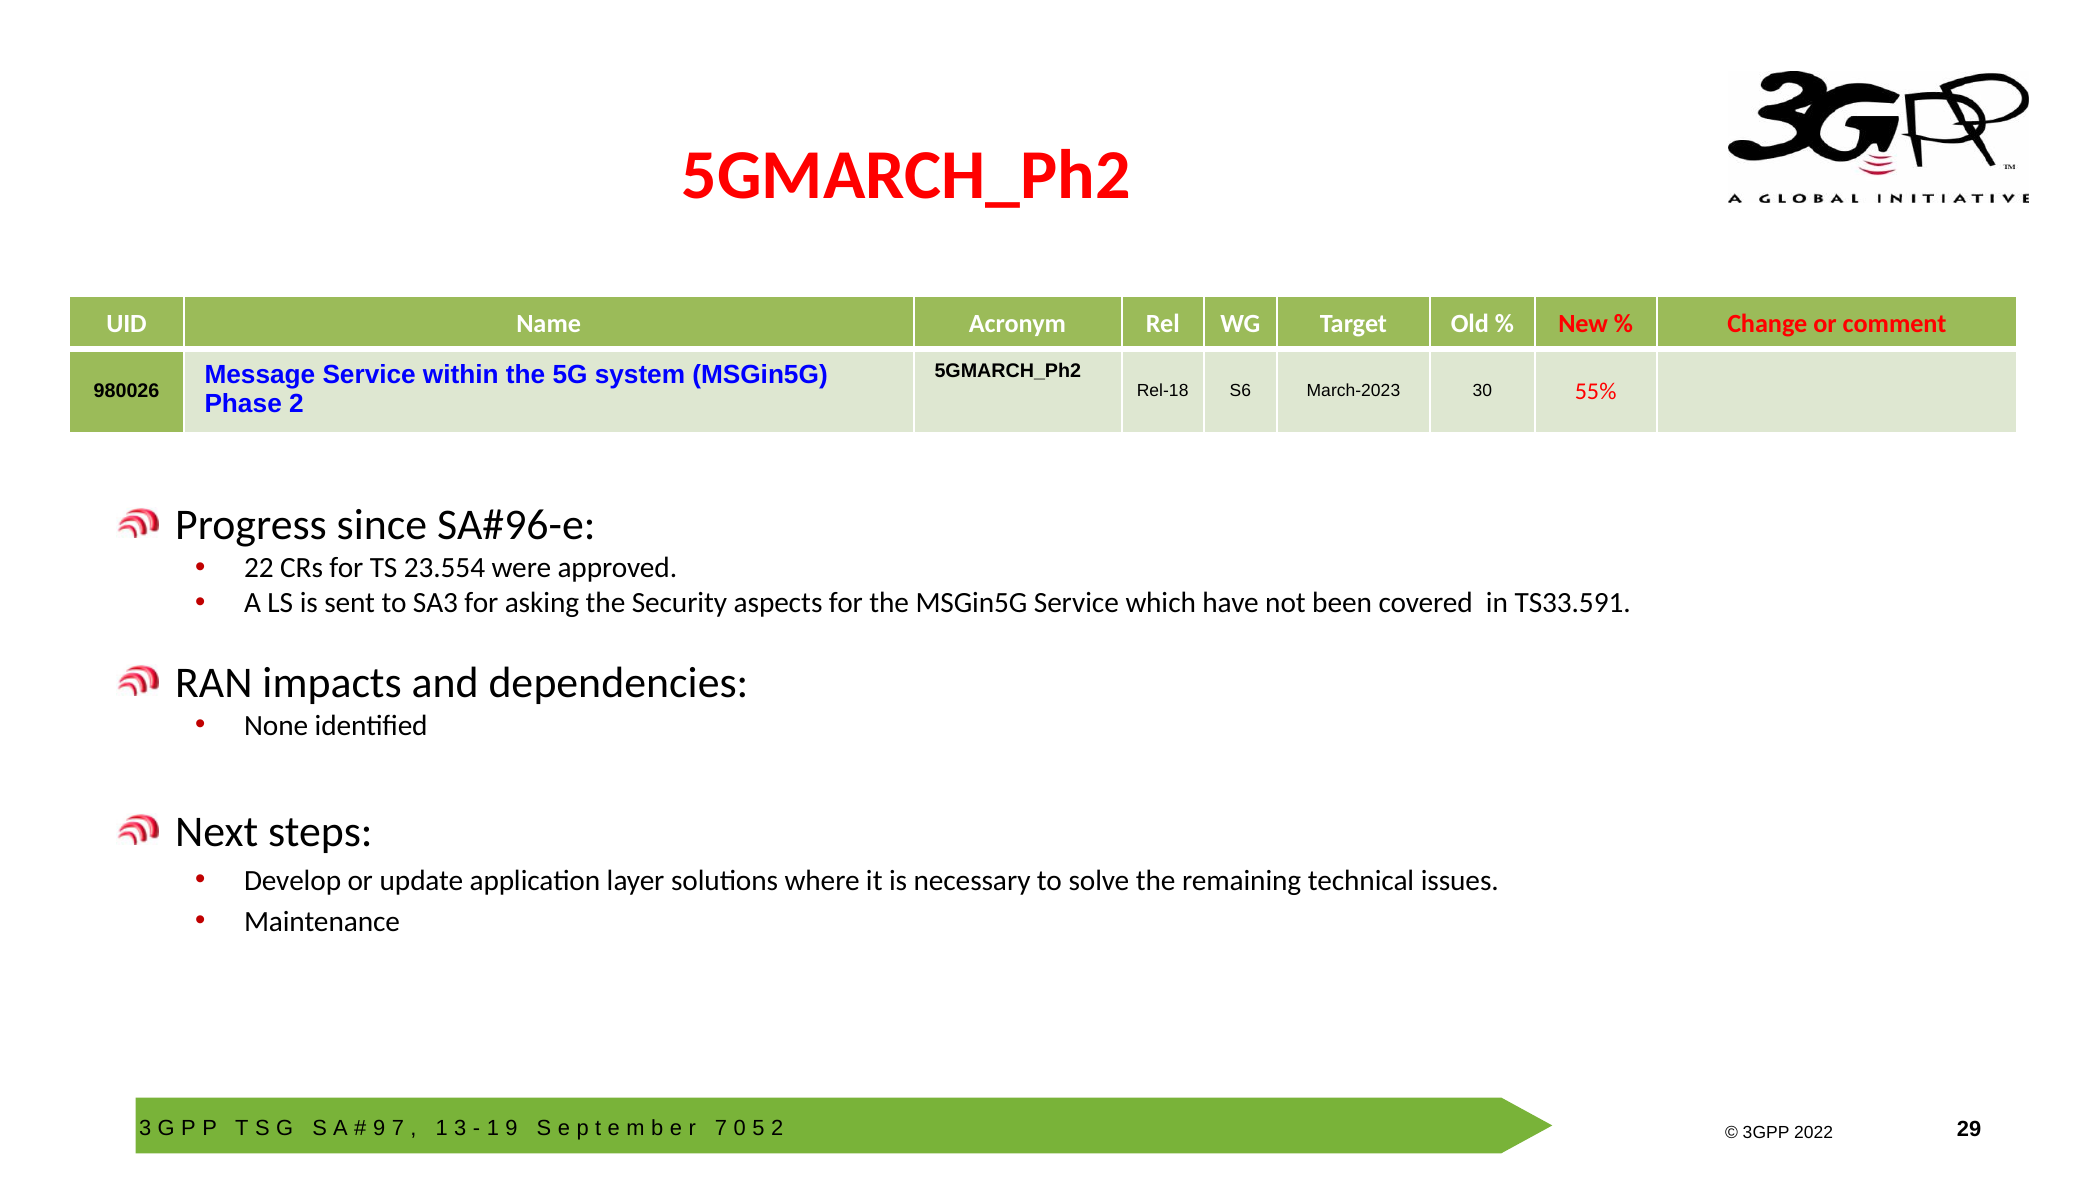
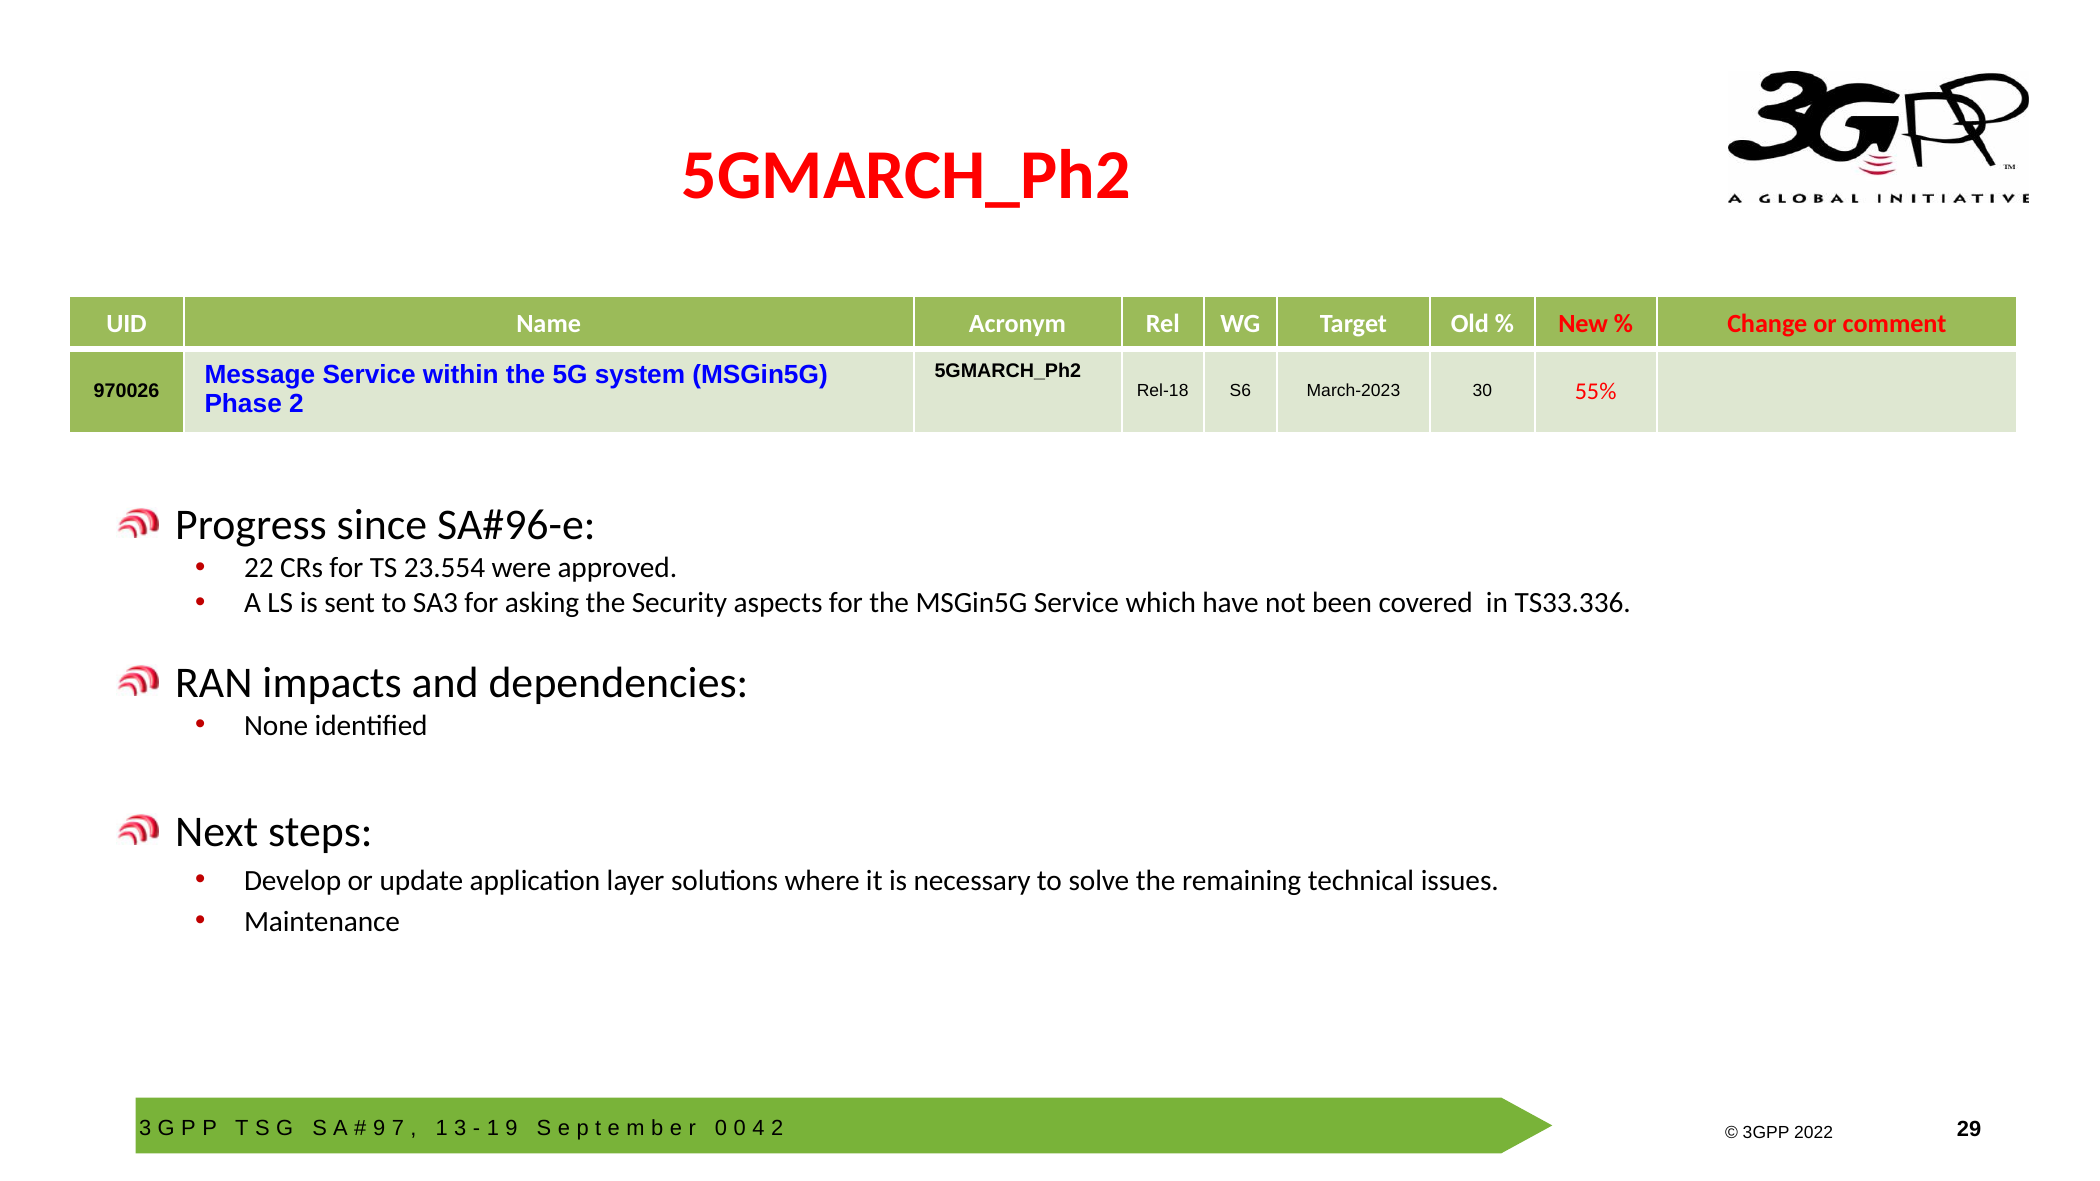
980026: 980026 -> 970026
TS33.591: TS33.591 -> TS33.336
7 at (721, 1128): 7 -> 0
5: 5 -> 4
